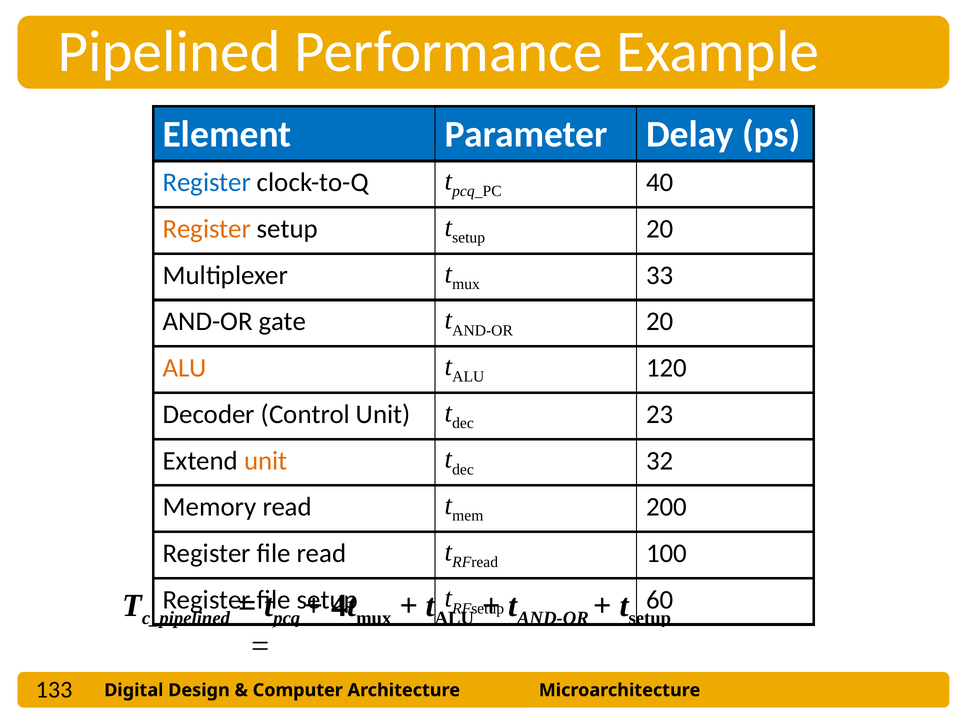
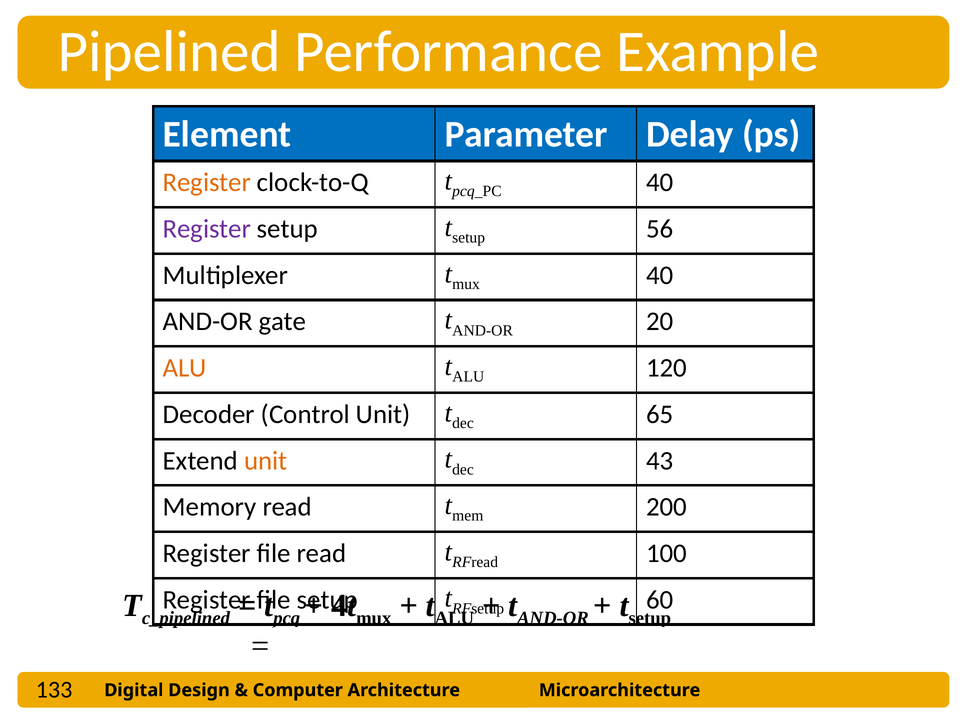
Register at (207, 183) colour: blue -> orange
Register at (207, 229) colour: orange -> purple
setup 20: 20 -> 56
33 at (660, 275): 33 -> 40
23: 23 -> 65
32: 32 -> 43
